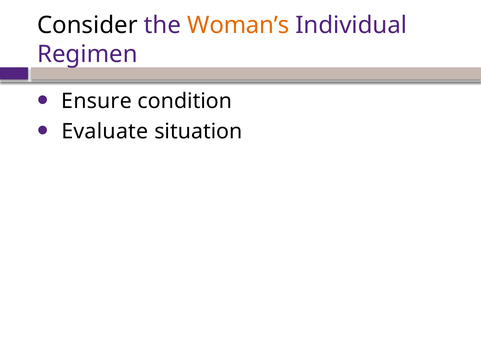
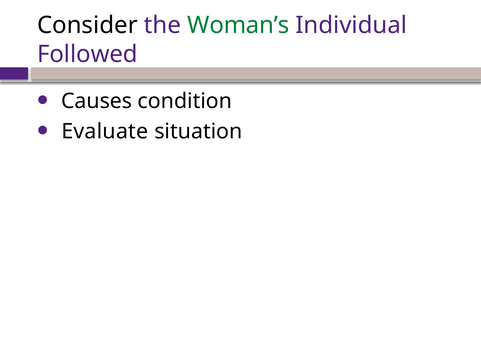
Woman’s colour: orange -> green
Regimen: Regimen -> Followed
Ensure: Ensure -> Causes
